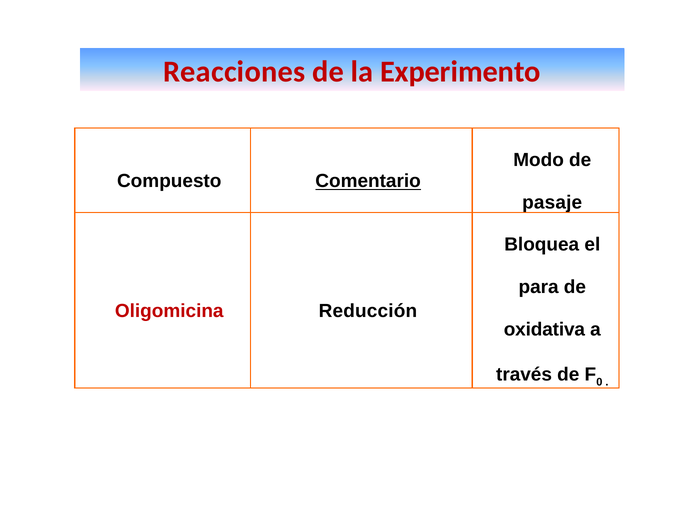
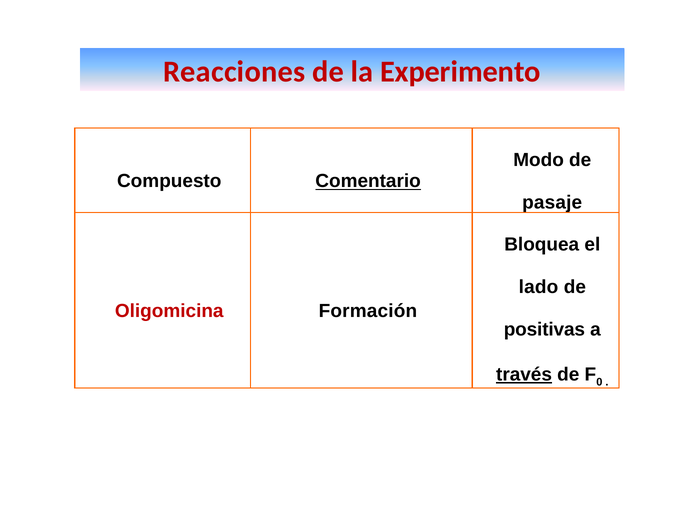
para: para -> lado
Reducción: Reducción -> Formación
oxidativa: oxidativa -> positivas
través underline: none -> present
